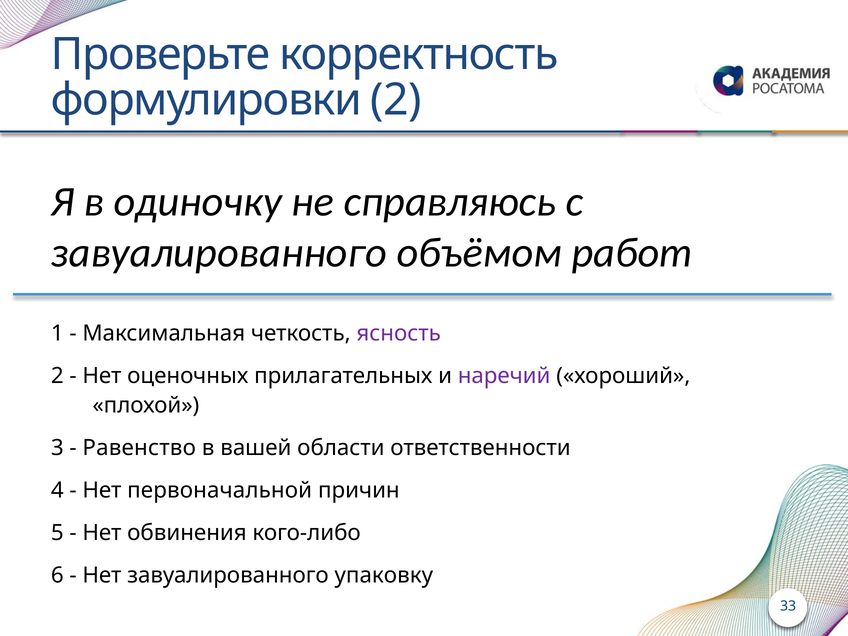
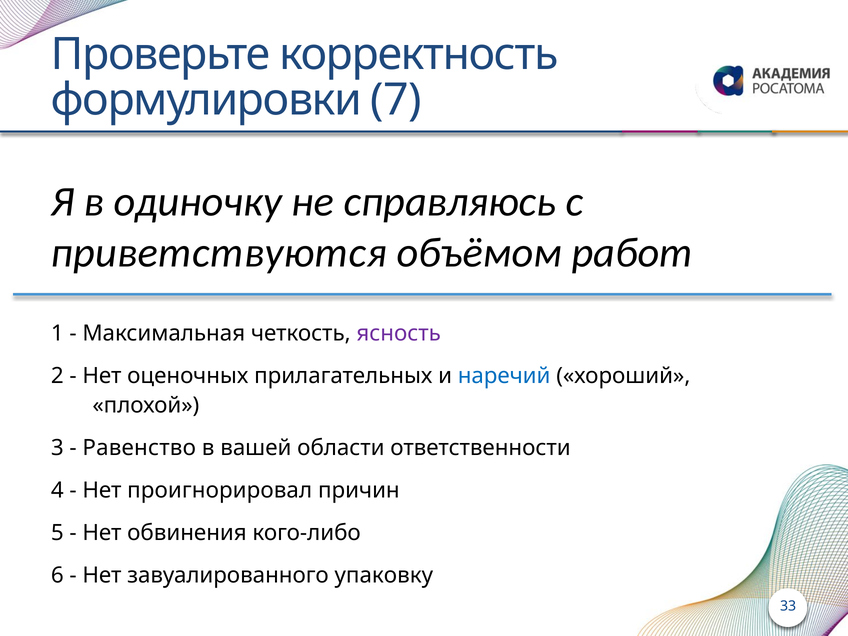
формулировки 2: 2 -> 7
завуалированного at (219, 253): завуалированного -> приветствуются
наречий colour: purple -> blue
первоначальной: первоначальной -> проигнорировал
